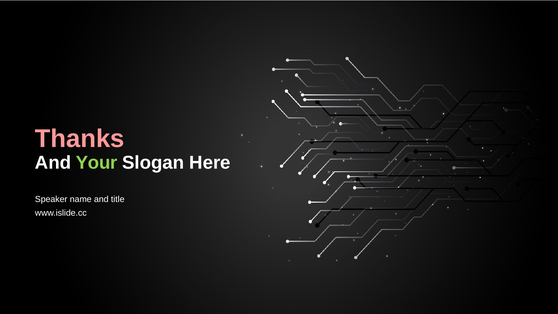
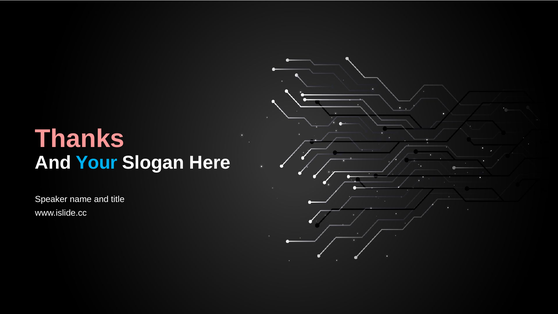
Your colour: light green -> light blue
